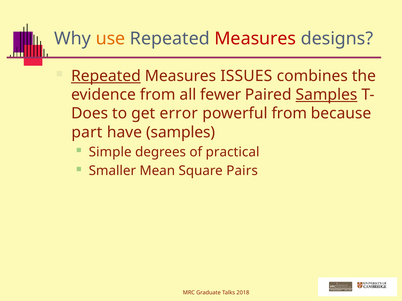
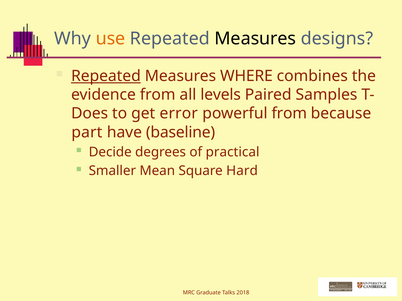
Measures at (255, 39) colour: red -> black
ISSUES: ISSUES -> WHERE
fewer: fewer -> levels
Samples at (326, 95) underline: present -> none
have samples: samples -> baseline
Simple: Simple -> Decide
Pairs: Pairs -> Hard
